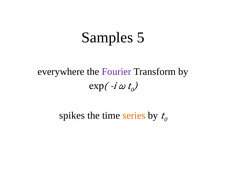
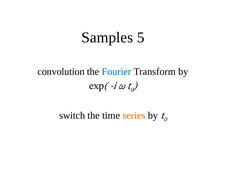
everywhere: everywhere -> convolution
Fourier colour: purple -> blue
spikes: spikes -> switch
